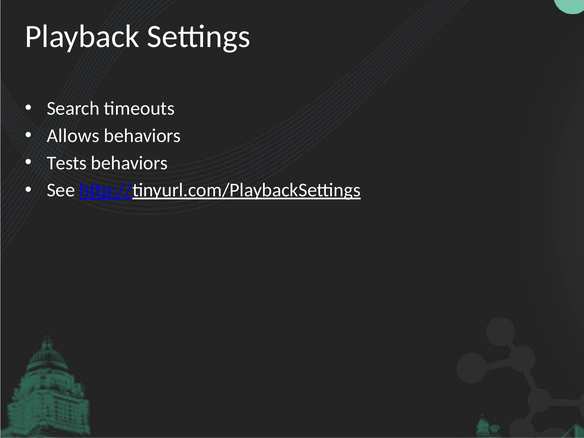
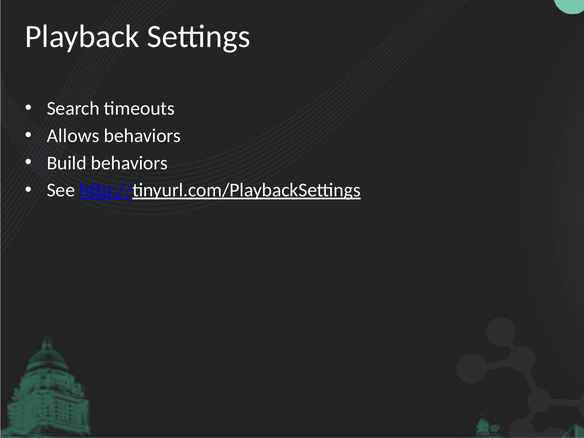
Tests: Tests -> Build
